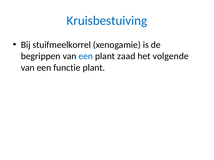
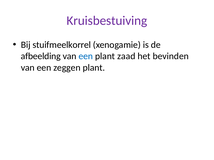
Kruisbestuiving colour: blue -> purple
begrippen: begrippen -> afbeelding
volgende: volgende -> bevinden
functie: functie -> zeggen
